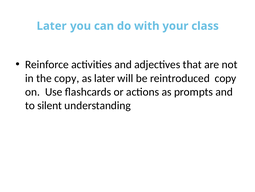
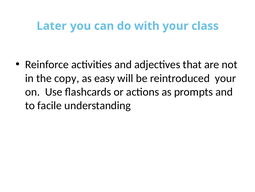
as later: later -> easy
reintroduced copy: copy -> your
silent: silent -> facile
